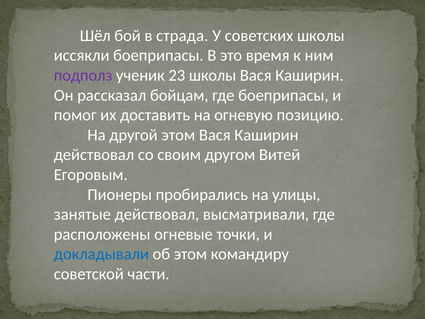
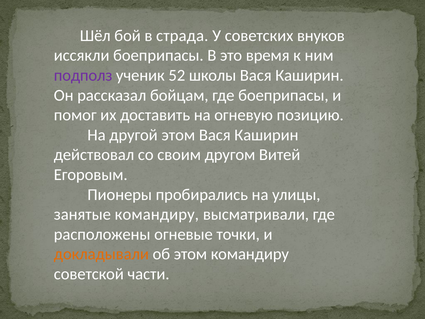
советских школы: школы -> внуков
23: 23 -> 52
занятые действовал: действовал -> командиру
докладывали colour: blue -> orange
